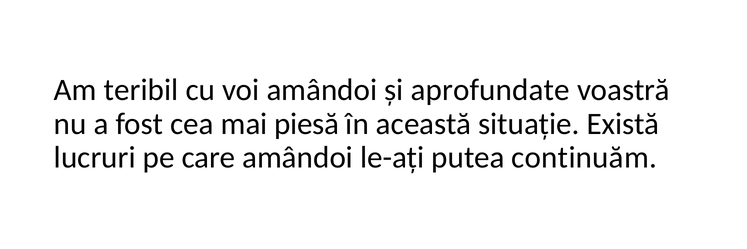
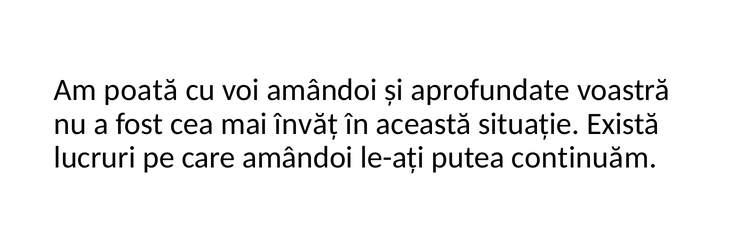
teribil: teribil -> poată
piesă: piesă -> învăț
